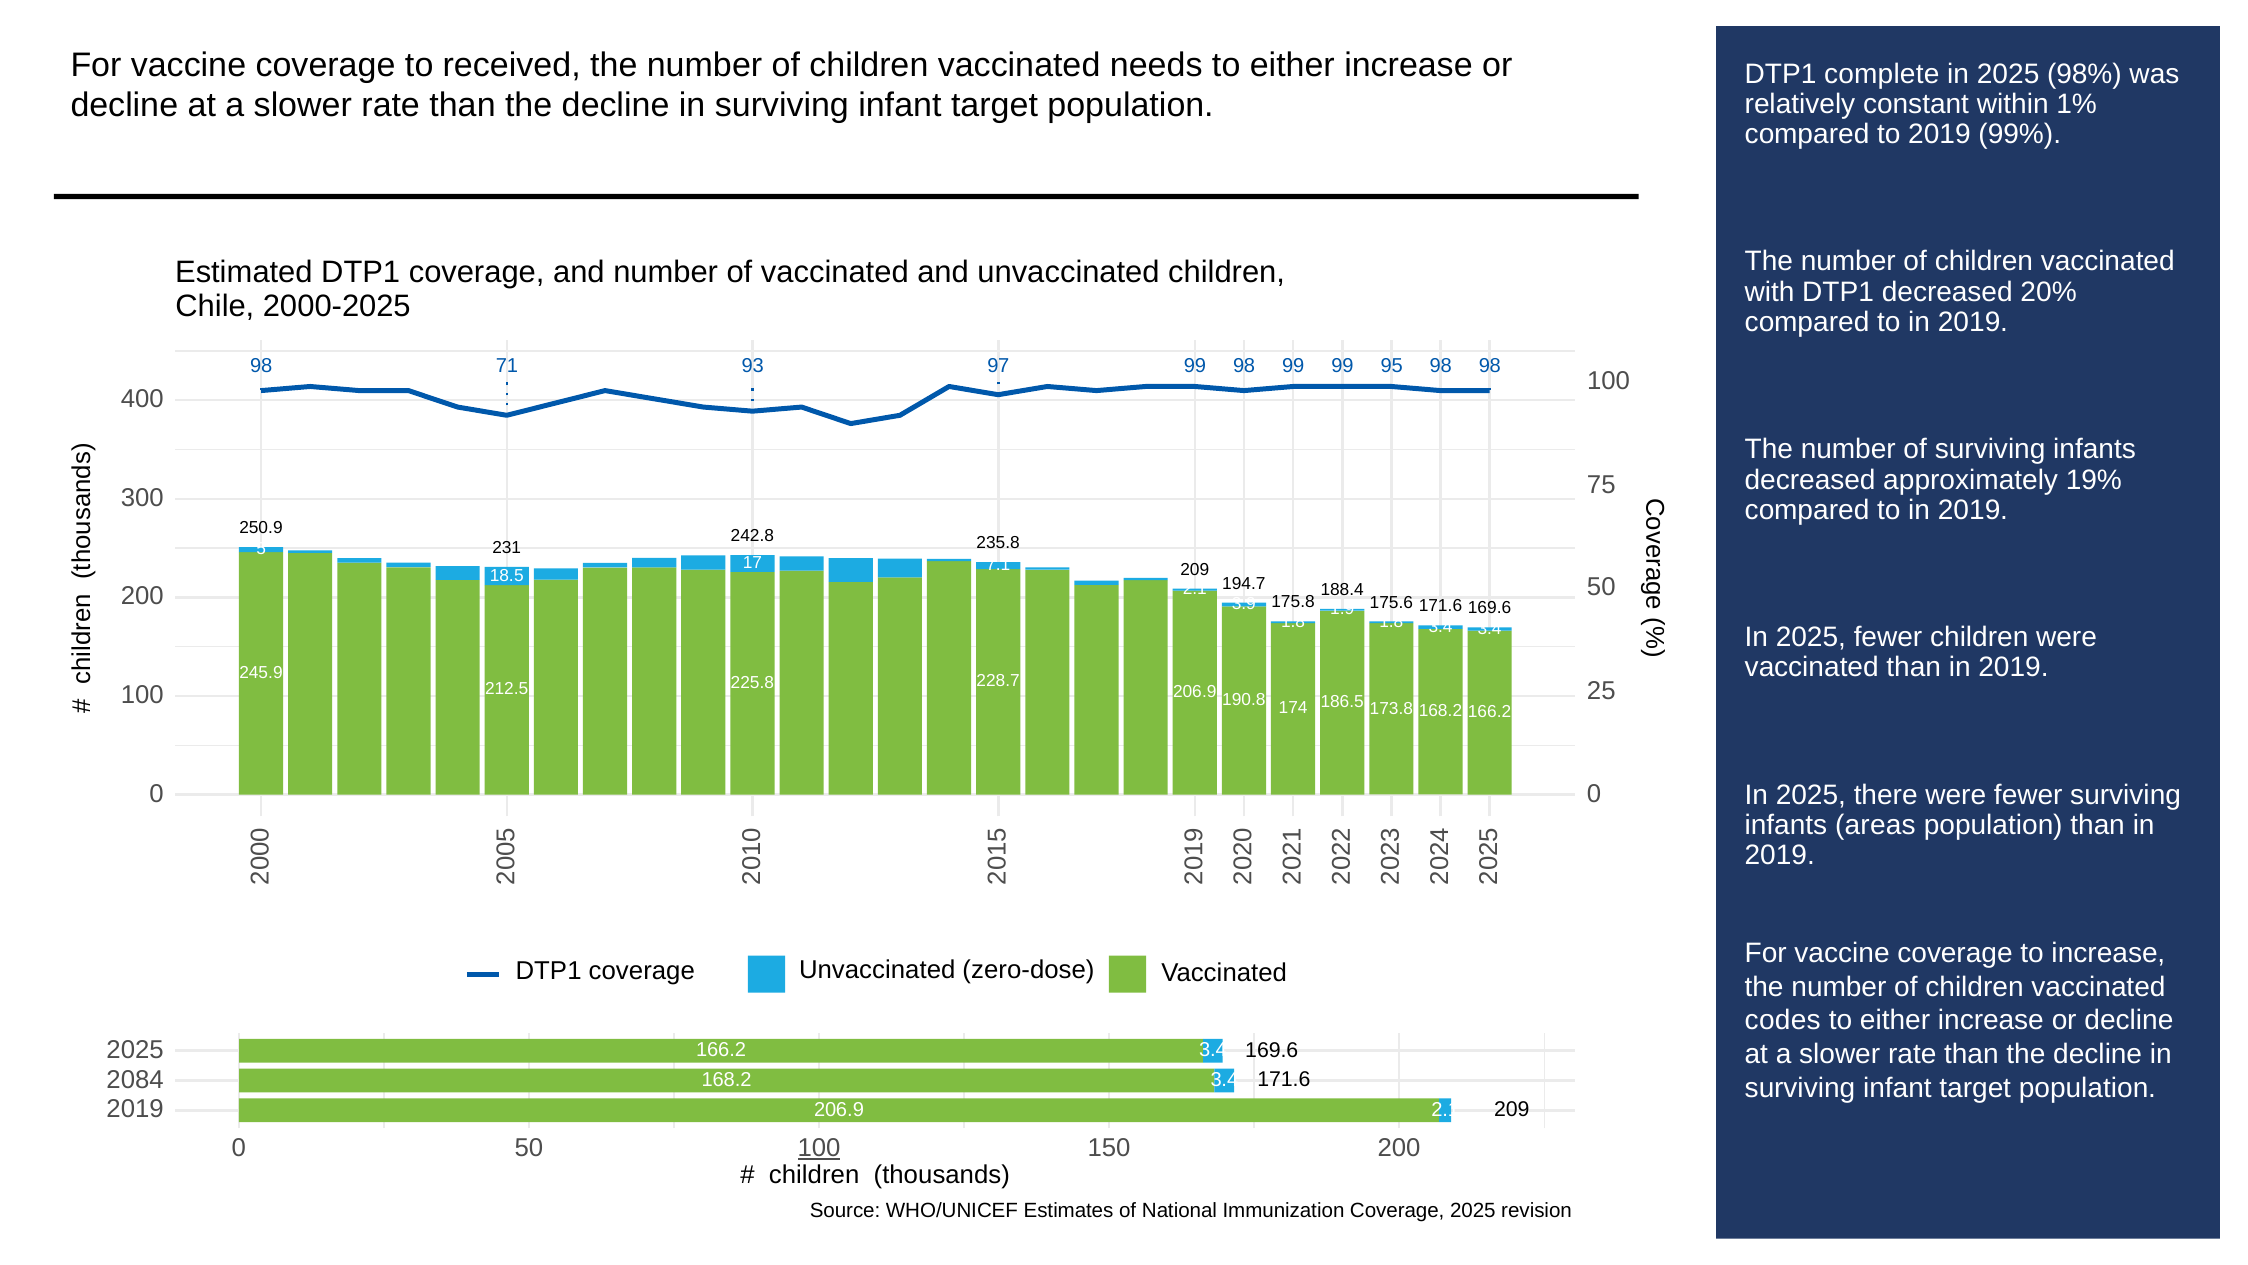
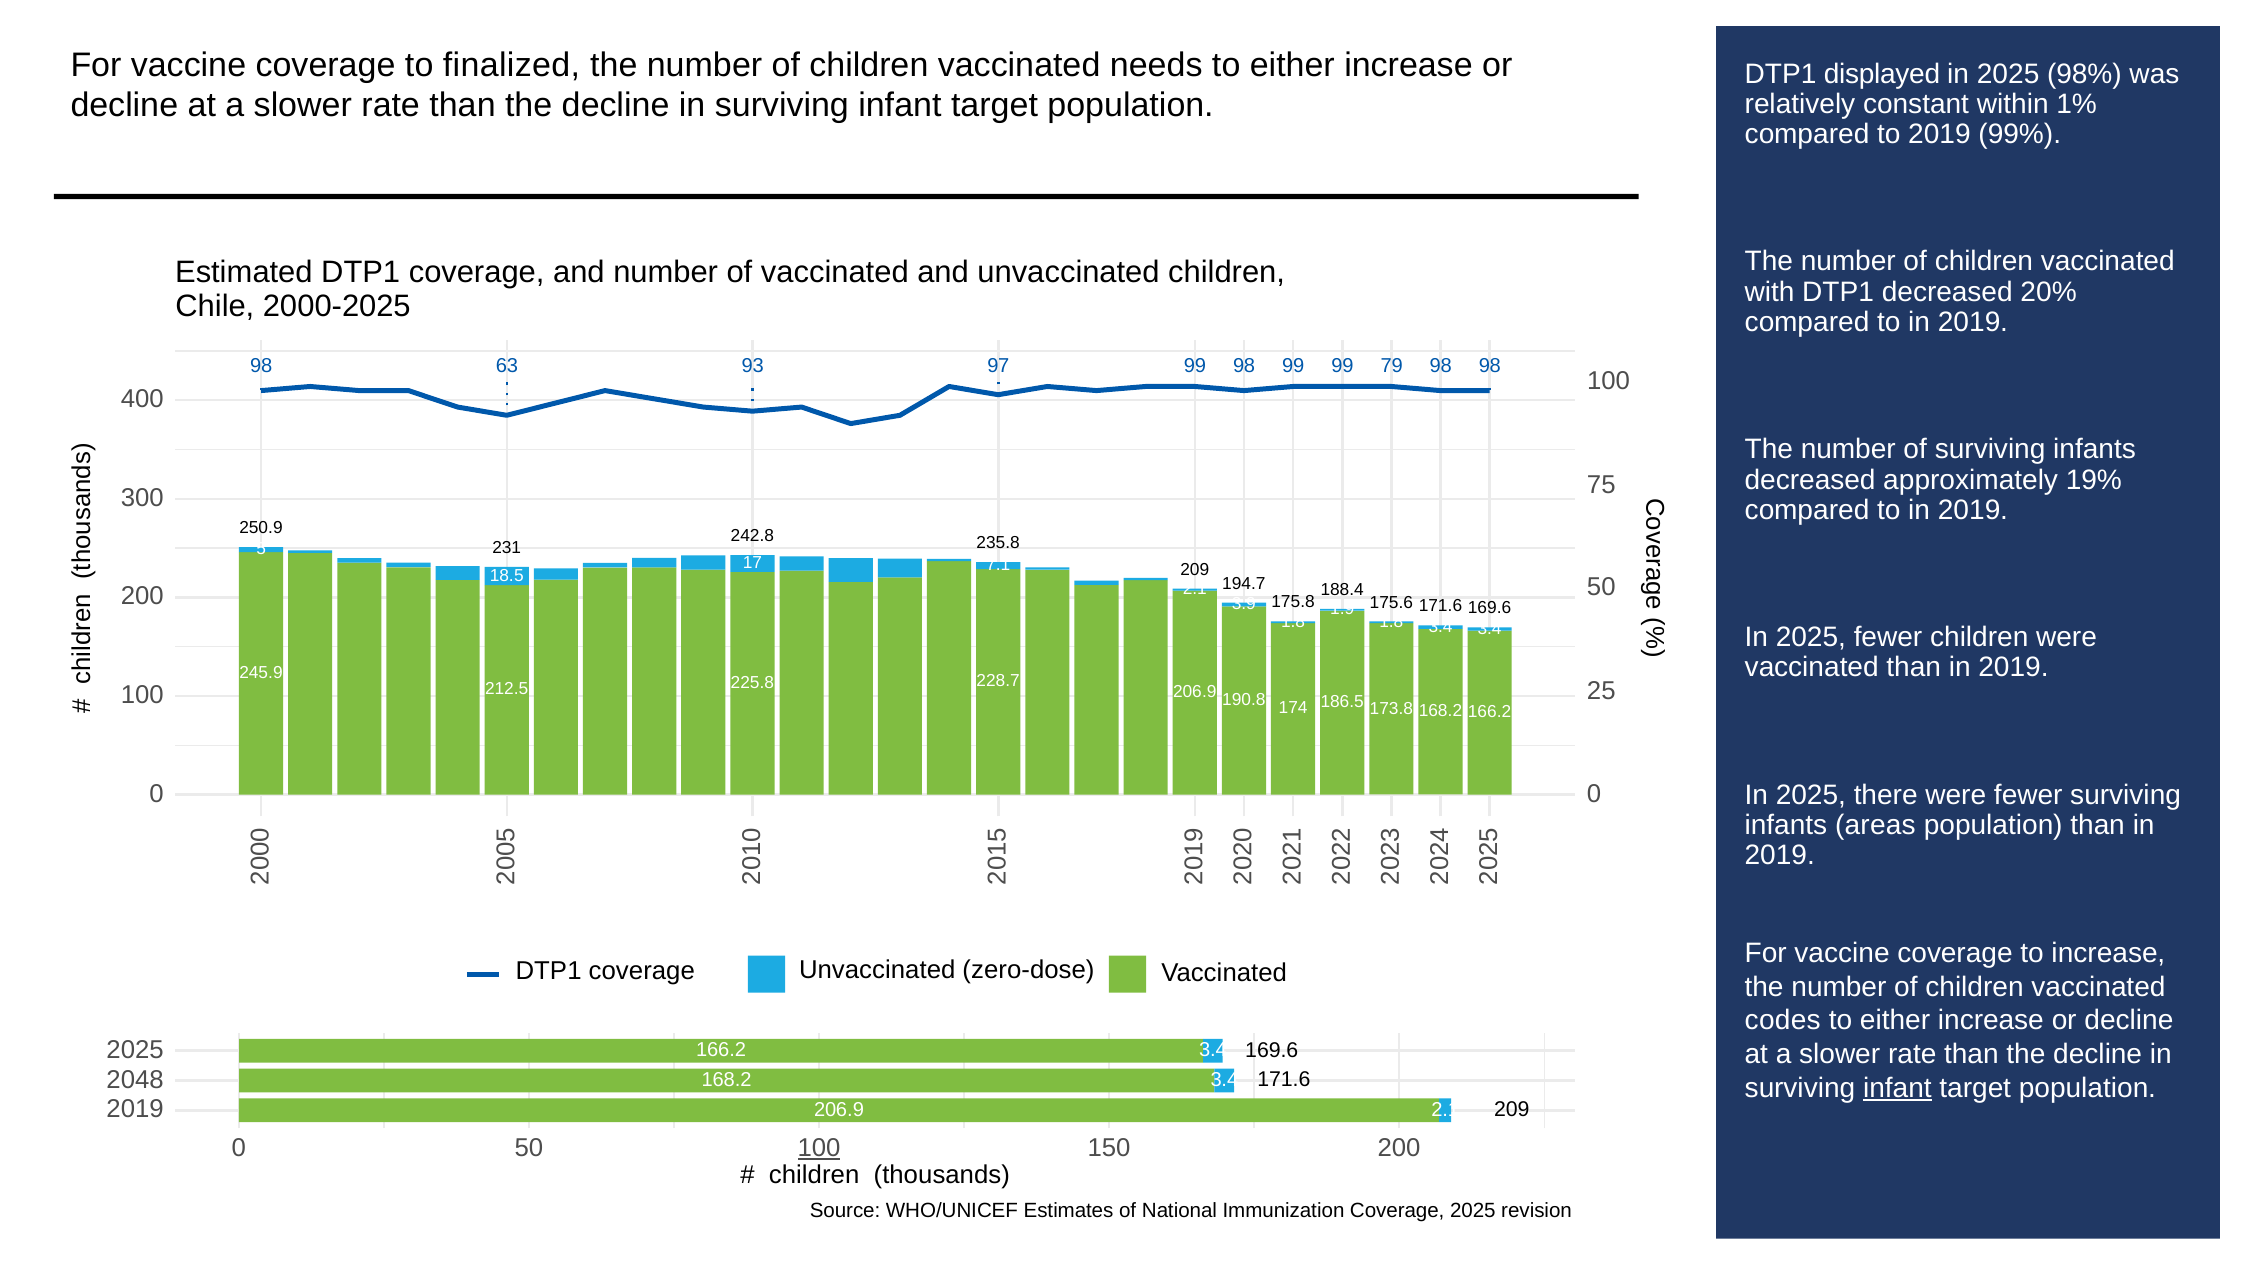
received: received -> finalized
complete: complete -> displayed
71: 71 -> 63
95: 95 -> 79
2084: 2084 -> 2048
infant at (1897, 1088) underline: none -> present
